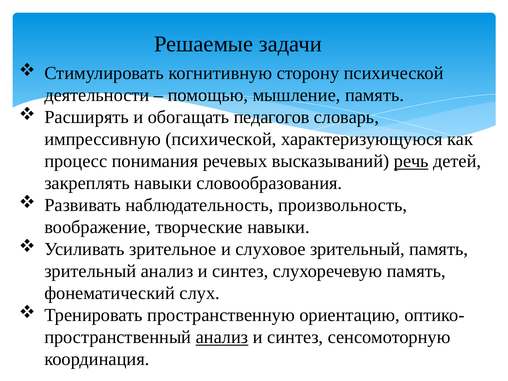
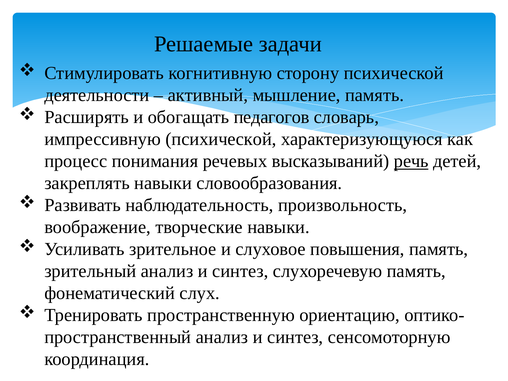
помощью: помощью -> активный
слуховое зрительный: зрительный -> повышения
анализ at (222, 337) underline: present -> none
